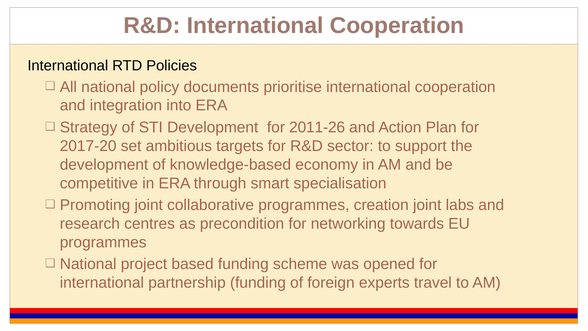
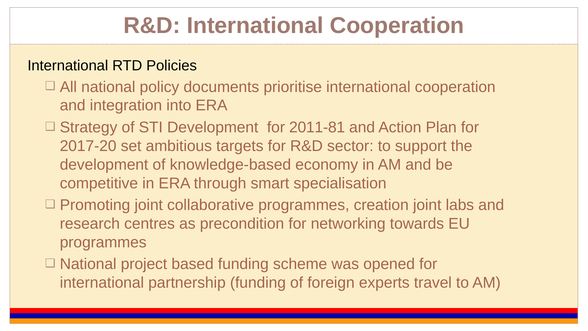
2011-26: 2011-26 -> 2011-81
